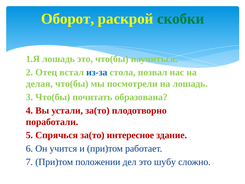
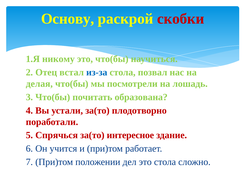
Оборот: Оборот -> Основу
скобки colour: green -> red
1.Я лошадь: лошадь -> никому
это шубу: шубу -> стола
